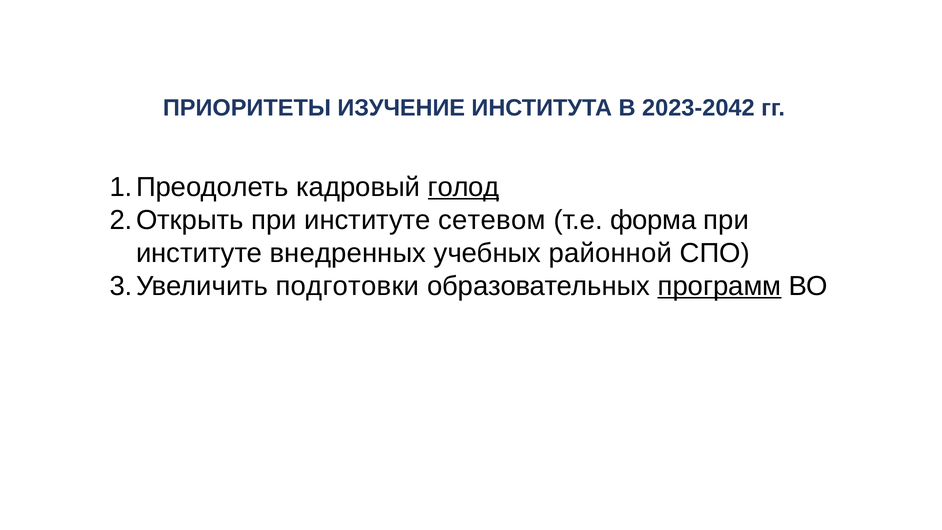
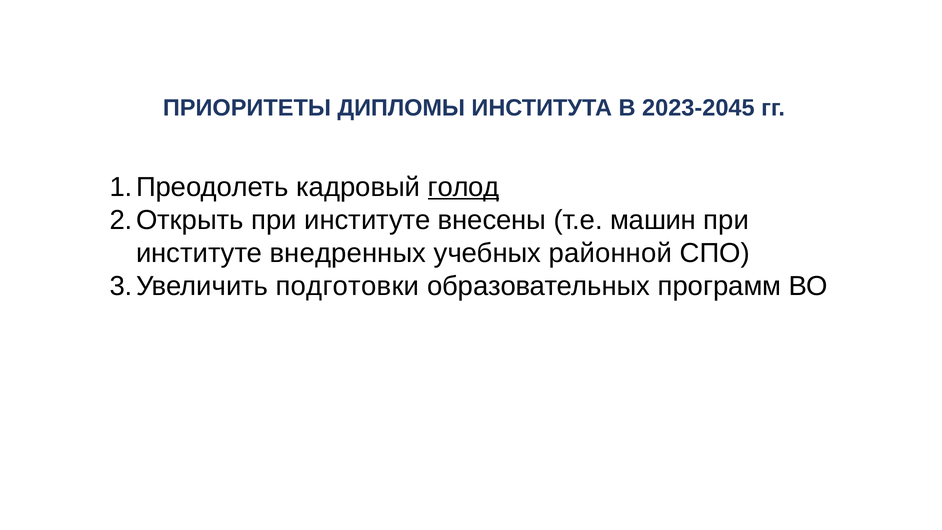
ИЗУЧЕНИЕ: ИЗУЧЕНИЕ -> ДИПЛОМЫ
2023-2042: 2023-2042 -> 2023-2045
сетевом: сетевом -> внесены
форма: форма -> машин
программ underline: present -> none
